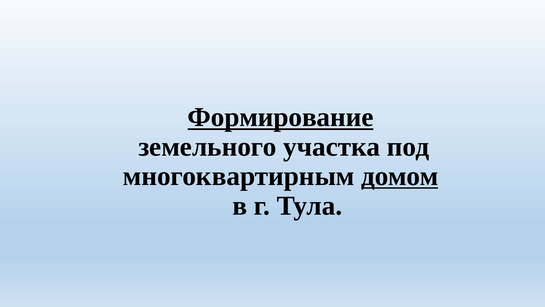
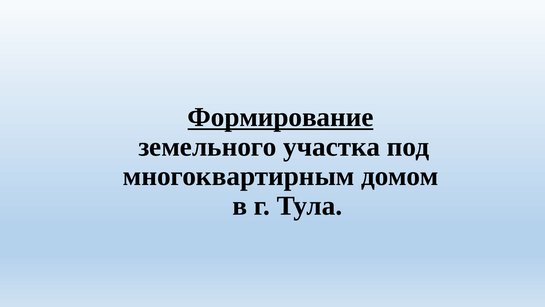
домом underline: present -> none
